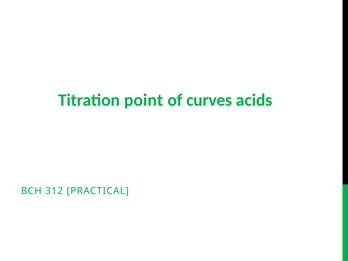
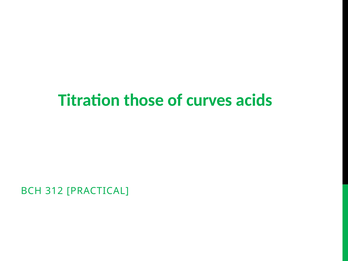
point: point -> those
